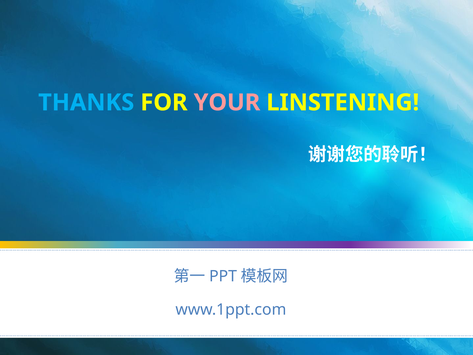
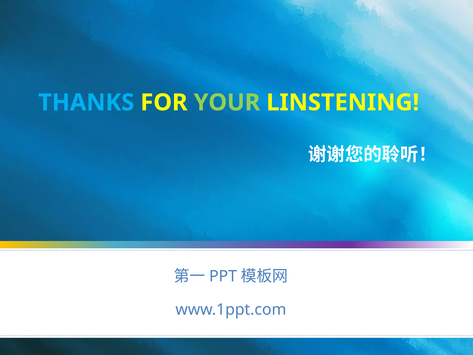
YOUR colour: pink -> light green
